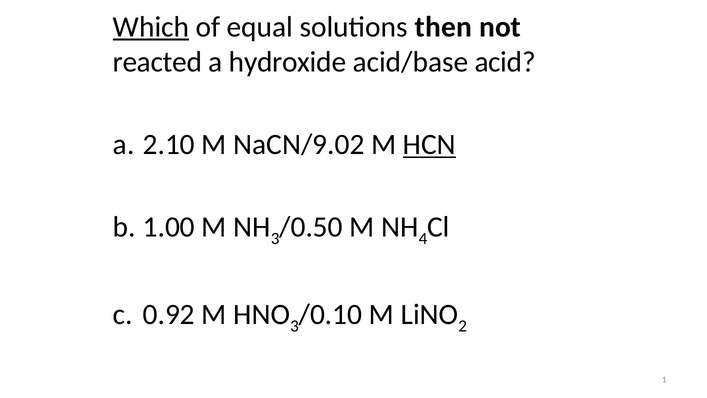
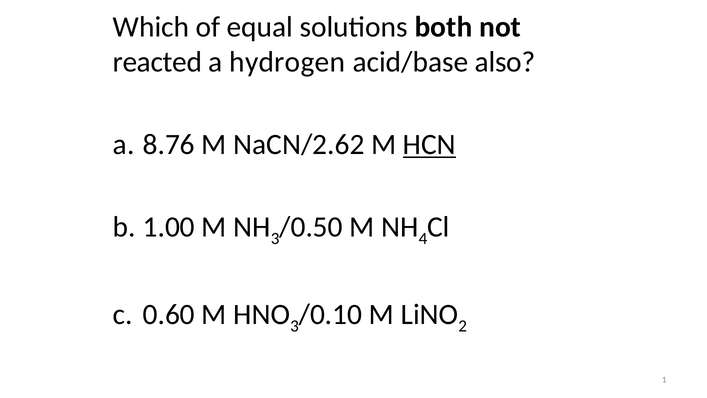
Which underline: present -> none
then: then -> both
hydroxide: hydroxide -> hydrogen
acid: acid -> also
2.10: 2.10 -> 8.76
NaCN/9.02: NaCN/9.02 -> NaCN/2.62
0.92: 0.92 -> 0.60
